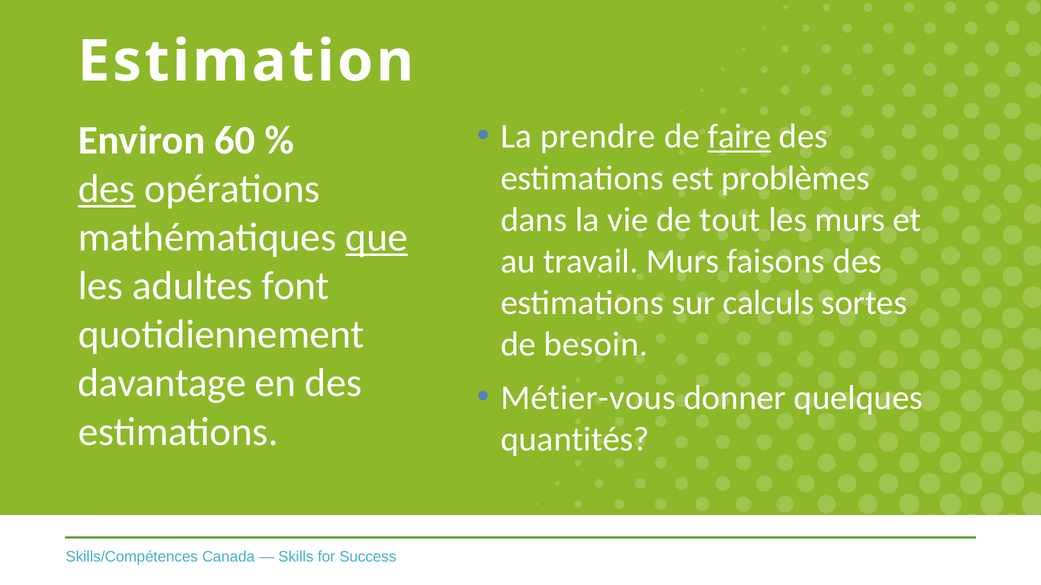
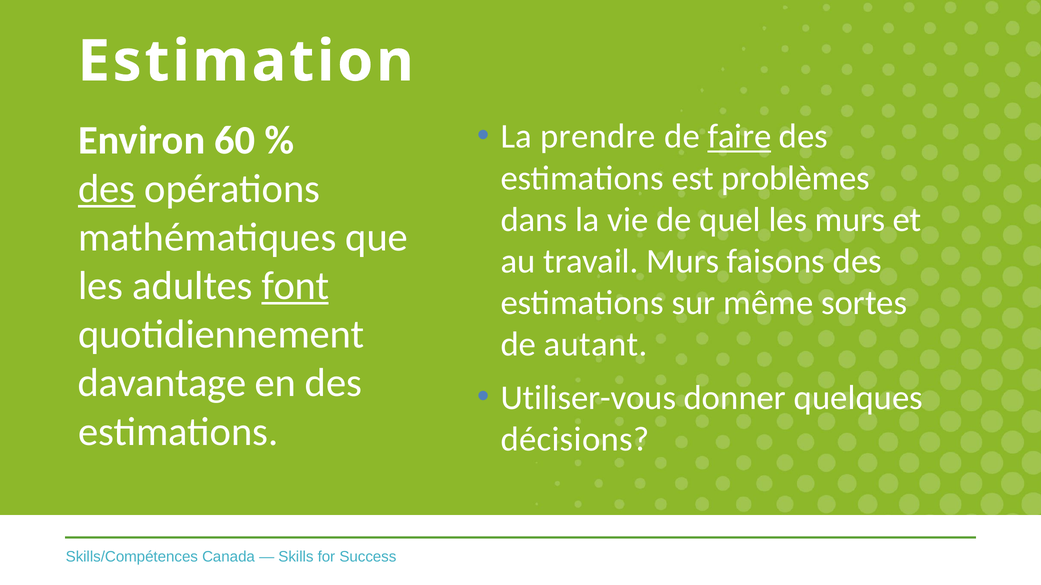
tout: tout -> quel
que underline: present -> none
font underline: none -> present
calculs: calculs -> même
besoin: besoin -> autant
Métier-vous: Métier-vous -> Utiliser-vous
quantités: quantités -> décisions
